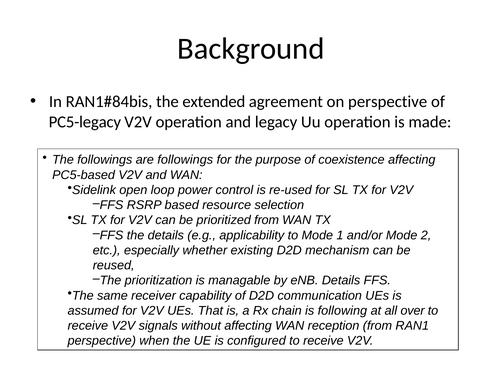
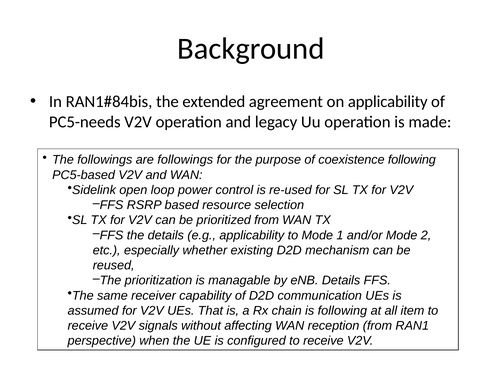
on perspective: perspective -> applicability
PC5-legacy: PC5-legacy -> PC5-needs
coexistence affecting: affecting -> following
over: over -> item
